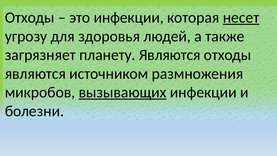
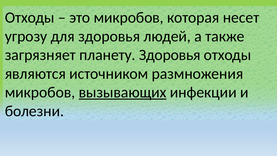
это инфекции: инфекции -> микробов
несет underline: present -> none
планету Являются: Являются -> Здоровья
